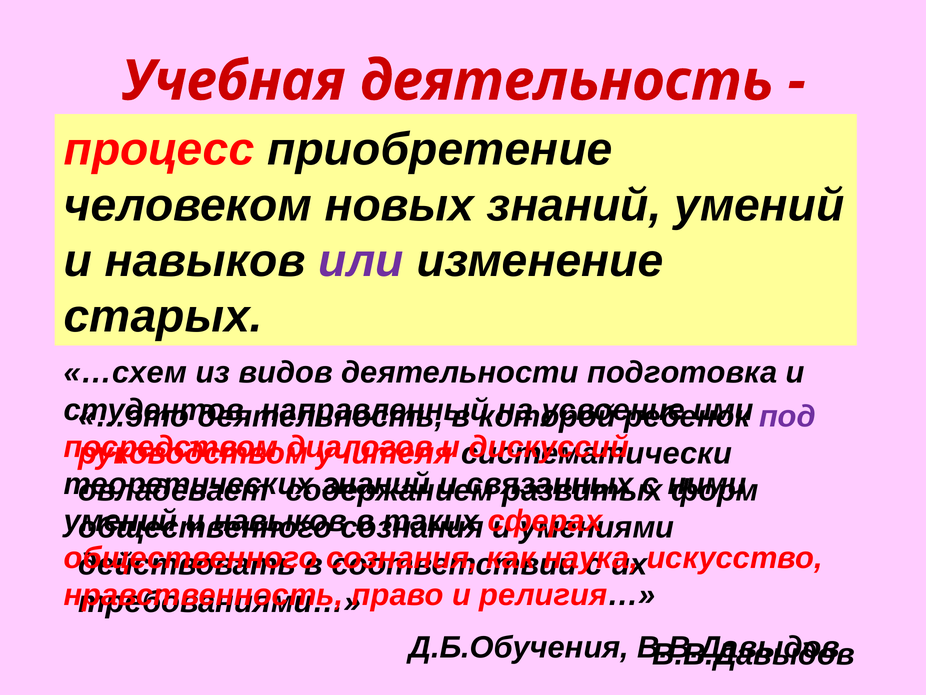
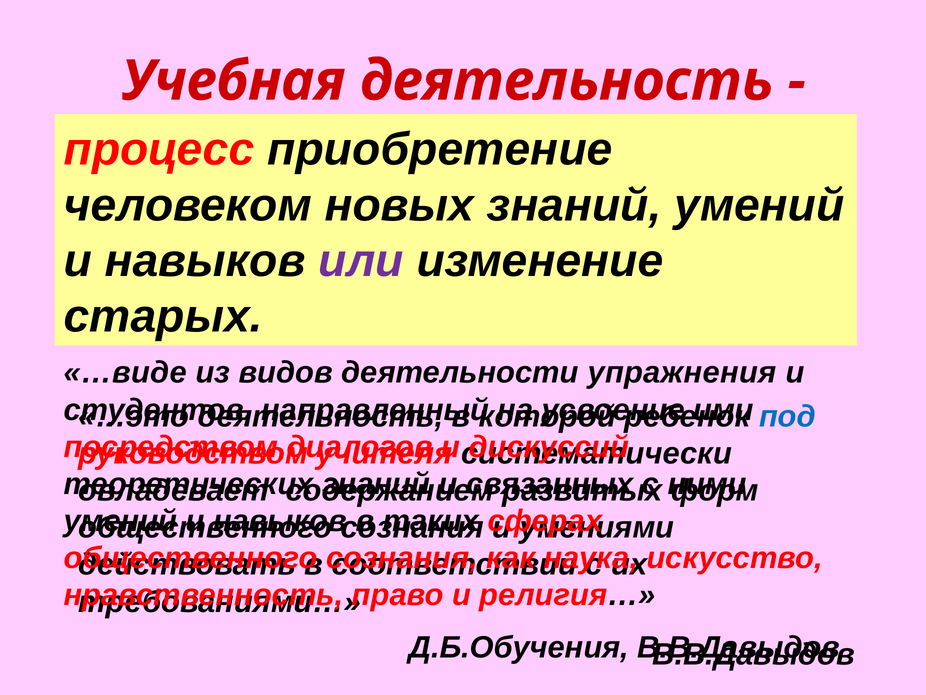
…схем: …схем -> …виде
подготовка: подготовка -> упражнения
под colour: purple -> blue
